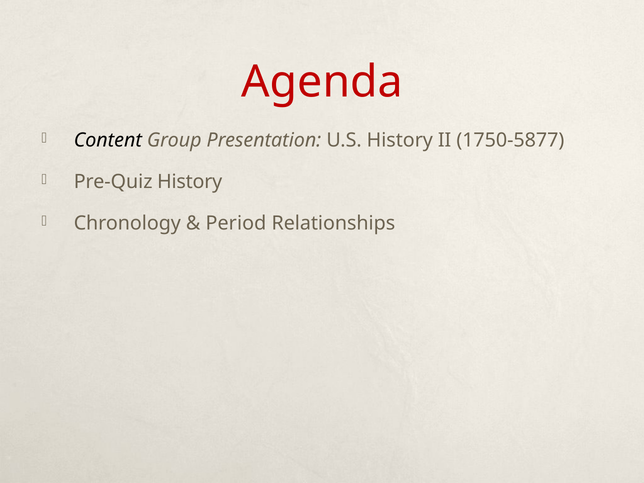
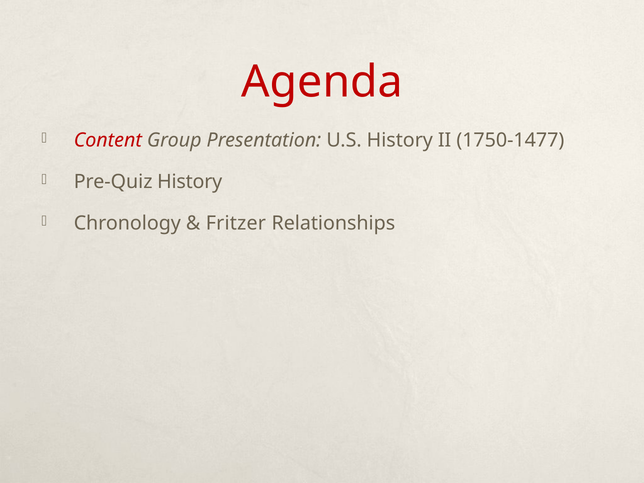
Content colour: black -> red
1750-5877: 1750-5877 -> 1750-1477
Period: Period -> Fritzer
